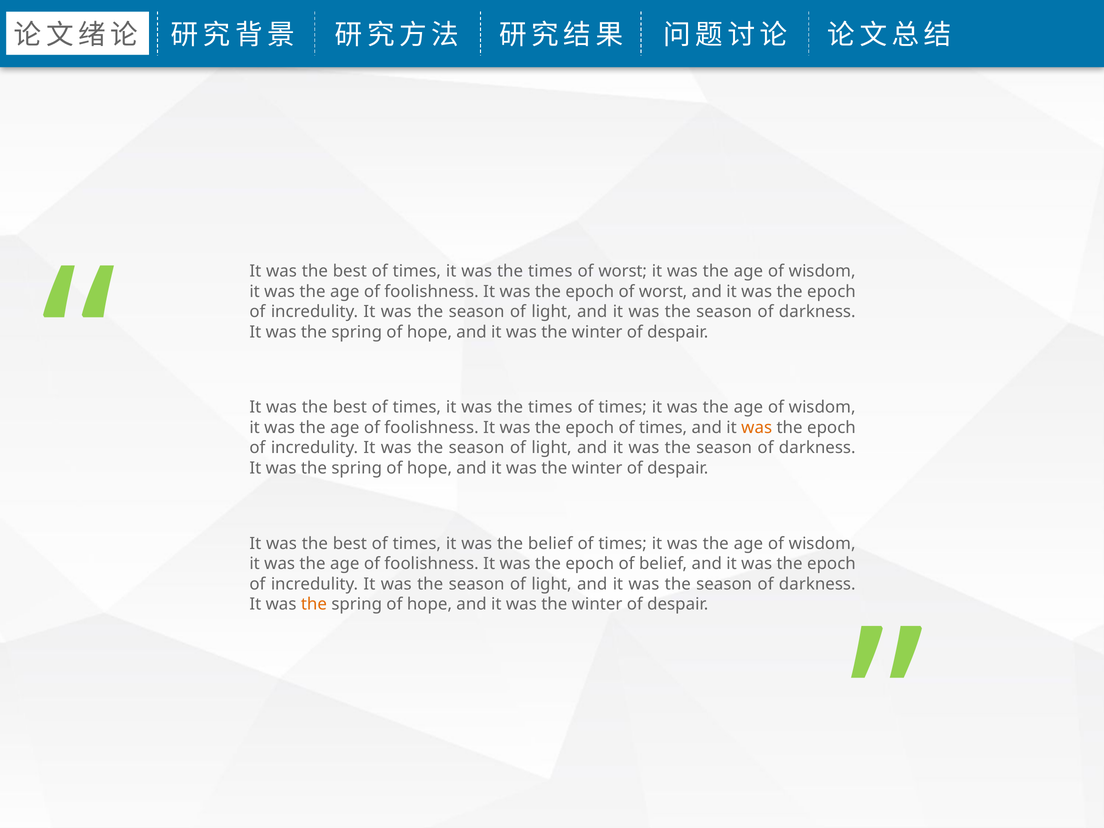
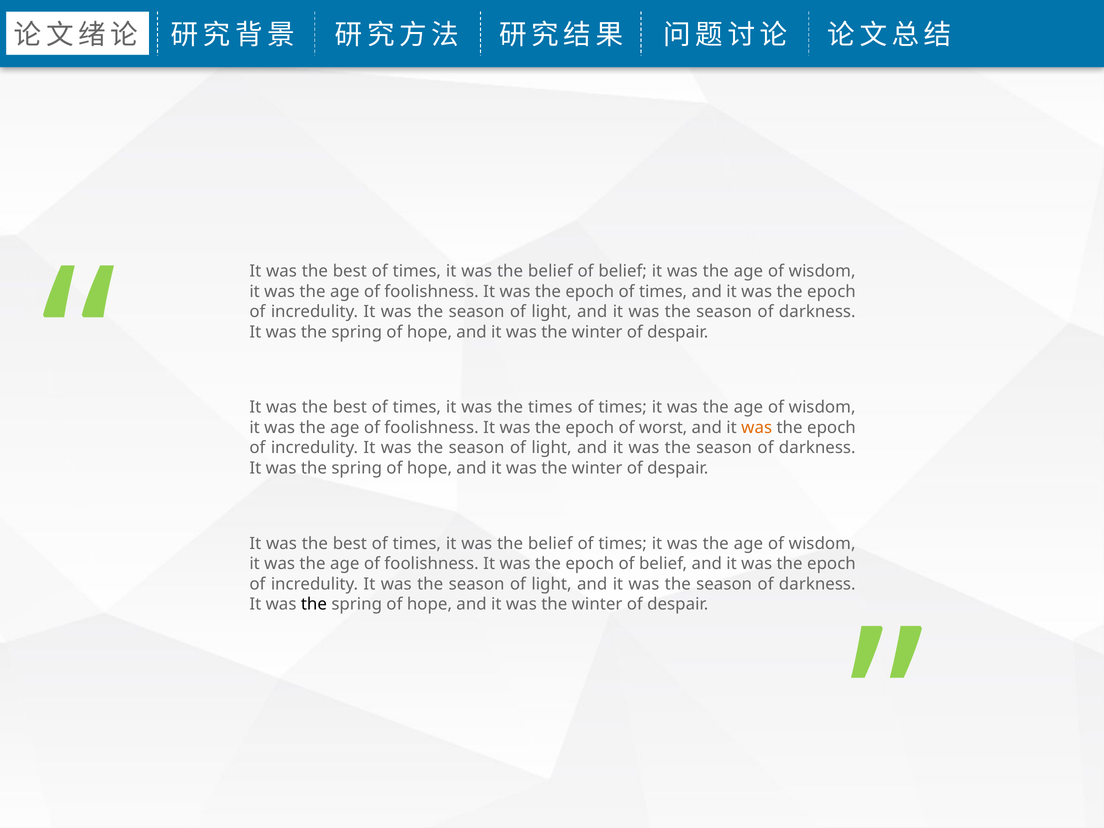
times at (550, 271): times -> belief
worst at (623, 271): worst -> belief
epoch of worst: worst -> times
epoch of times: times -> worst
the at (314, 604) colour: orange -> black
